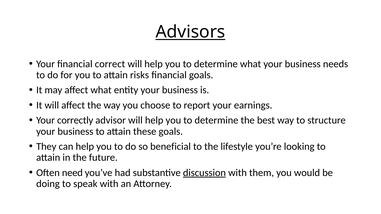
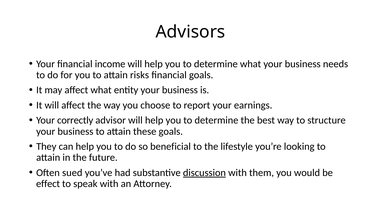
Advisors underline: present -> none
correct: correct -> income
need: need -> sued
doing: doing -> effect
